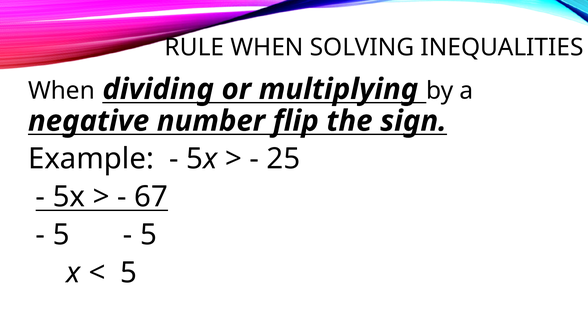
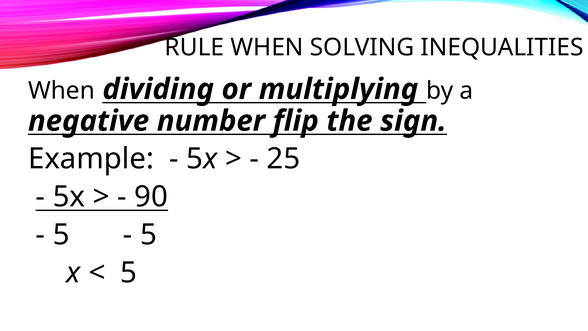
67: 67 -> 90
